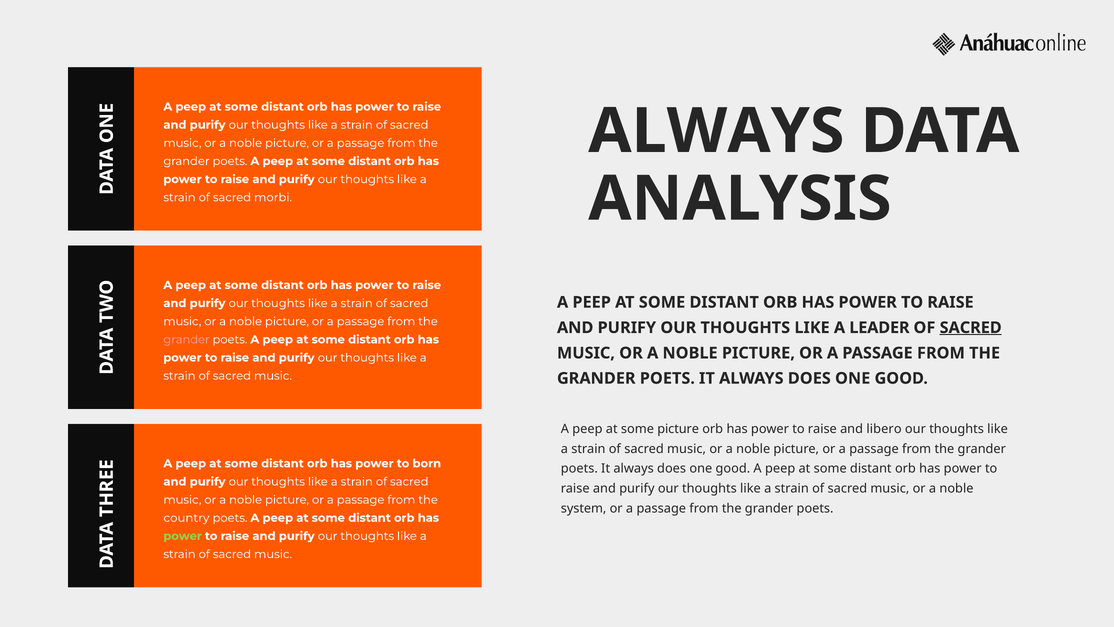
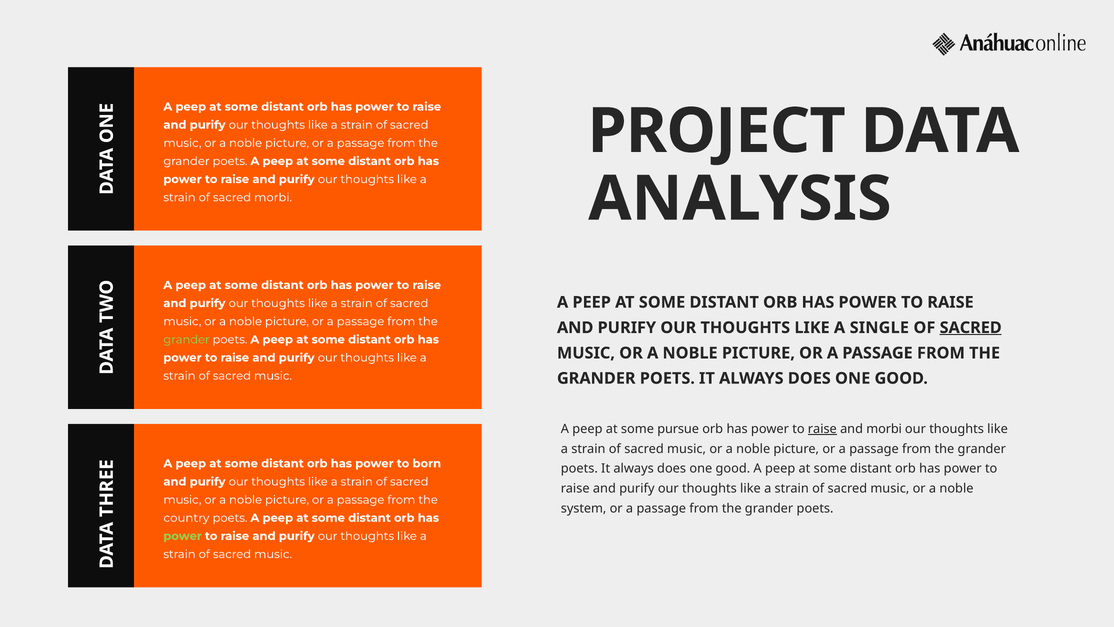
ALWAYS at (716, 131): ALWAYS -> PROJECT
LEADER: LEADER -> SINGLE
grander at (186, 339) colour: pink -> light green
some picture: picture -> pursue
raise at (822, 429) underline: none -> present
and libero: libero -> morbi
